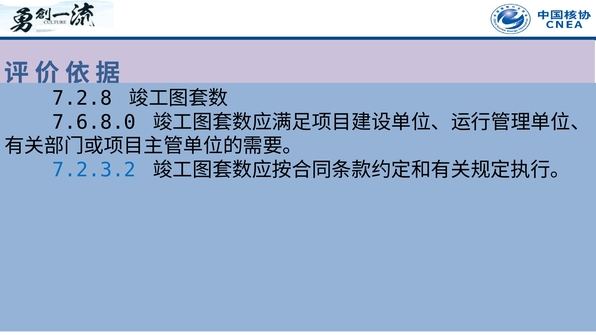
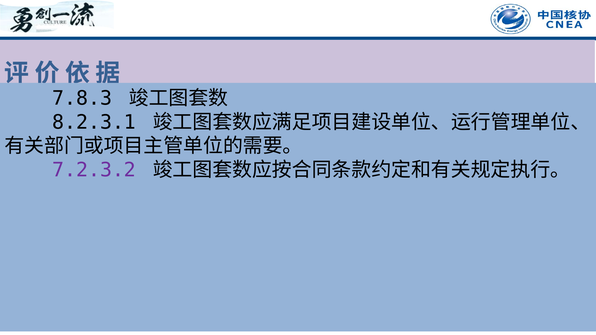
7.2.8: 7.2.8 -> 7.8.3
7.6.8.0: 7.6.8.0 -> 8.2.3.1
7.2.3.2 colour: blue -> purple
